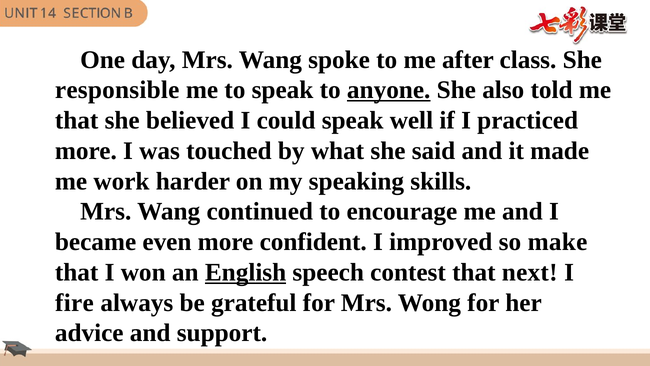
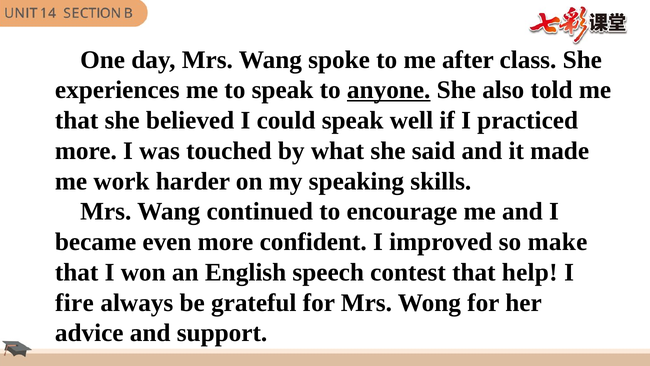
responsible: responsible -> experiences
English underline: present -> none
next: next -> help
